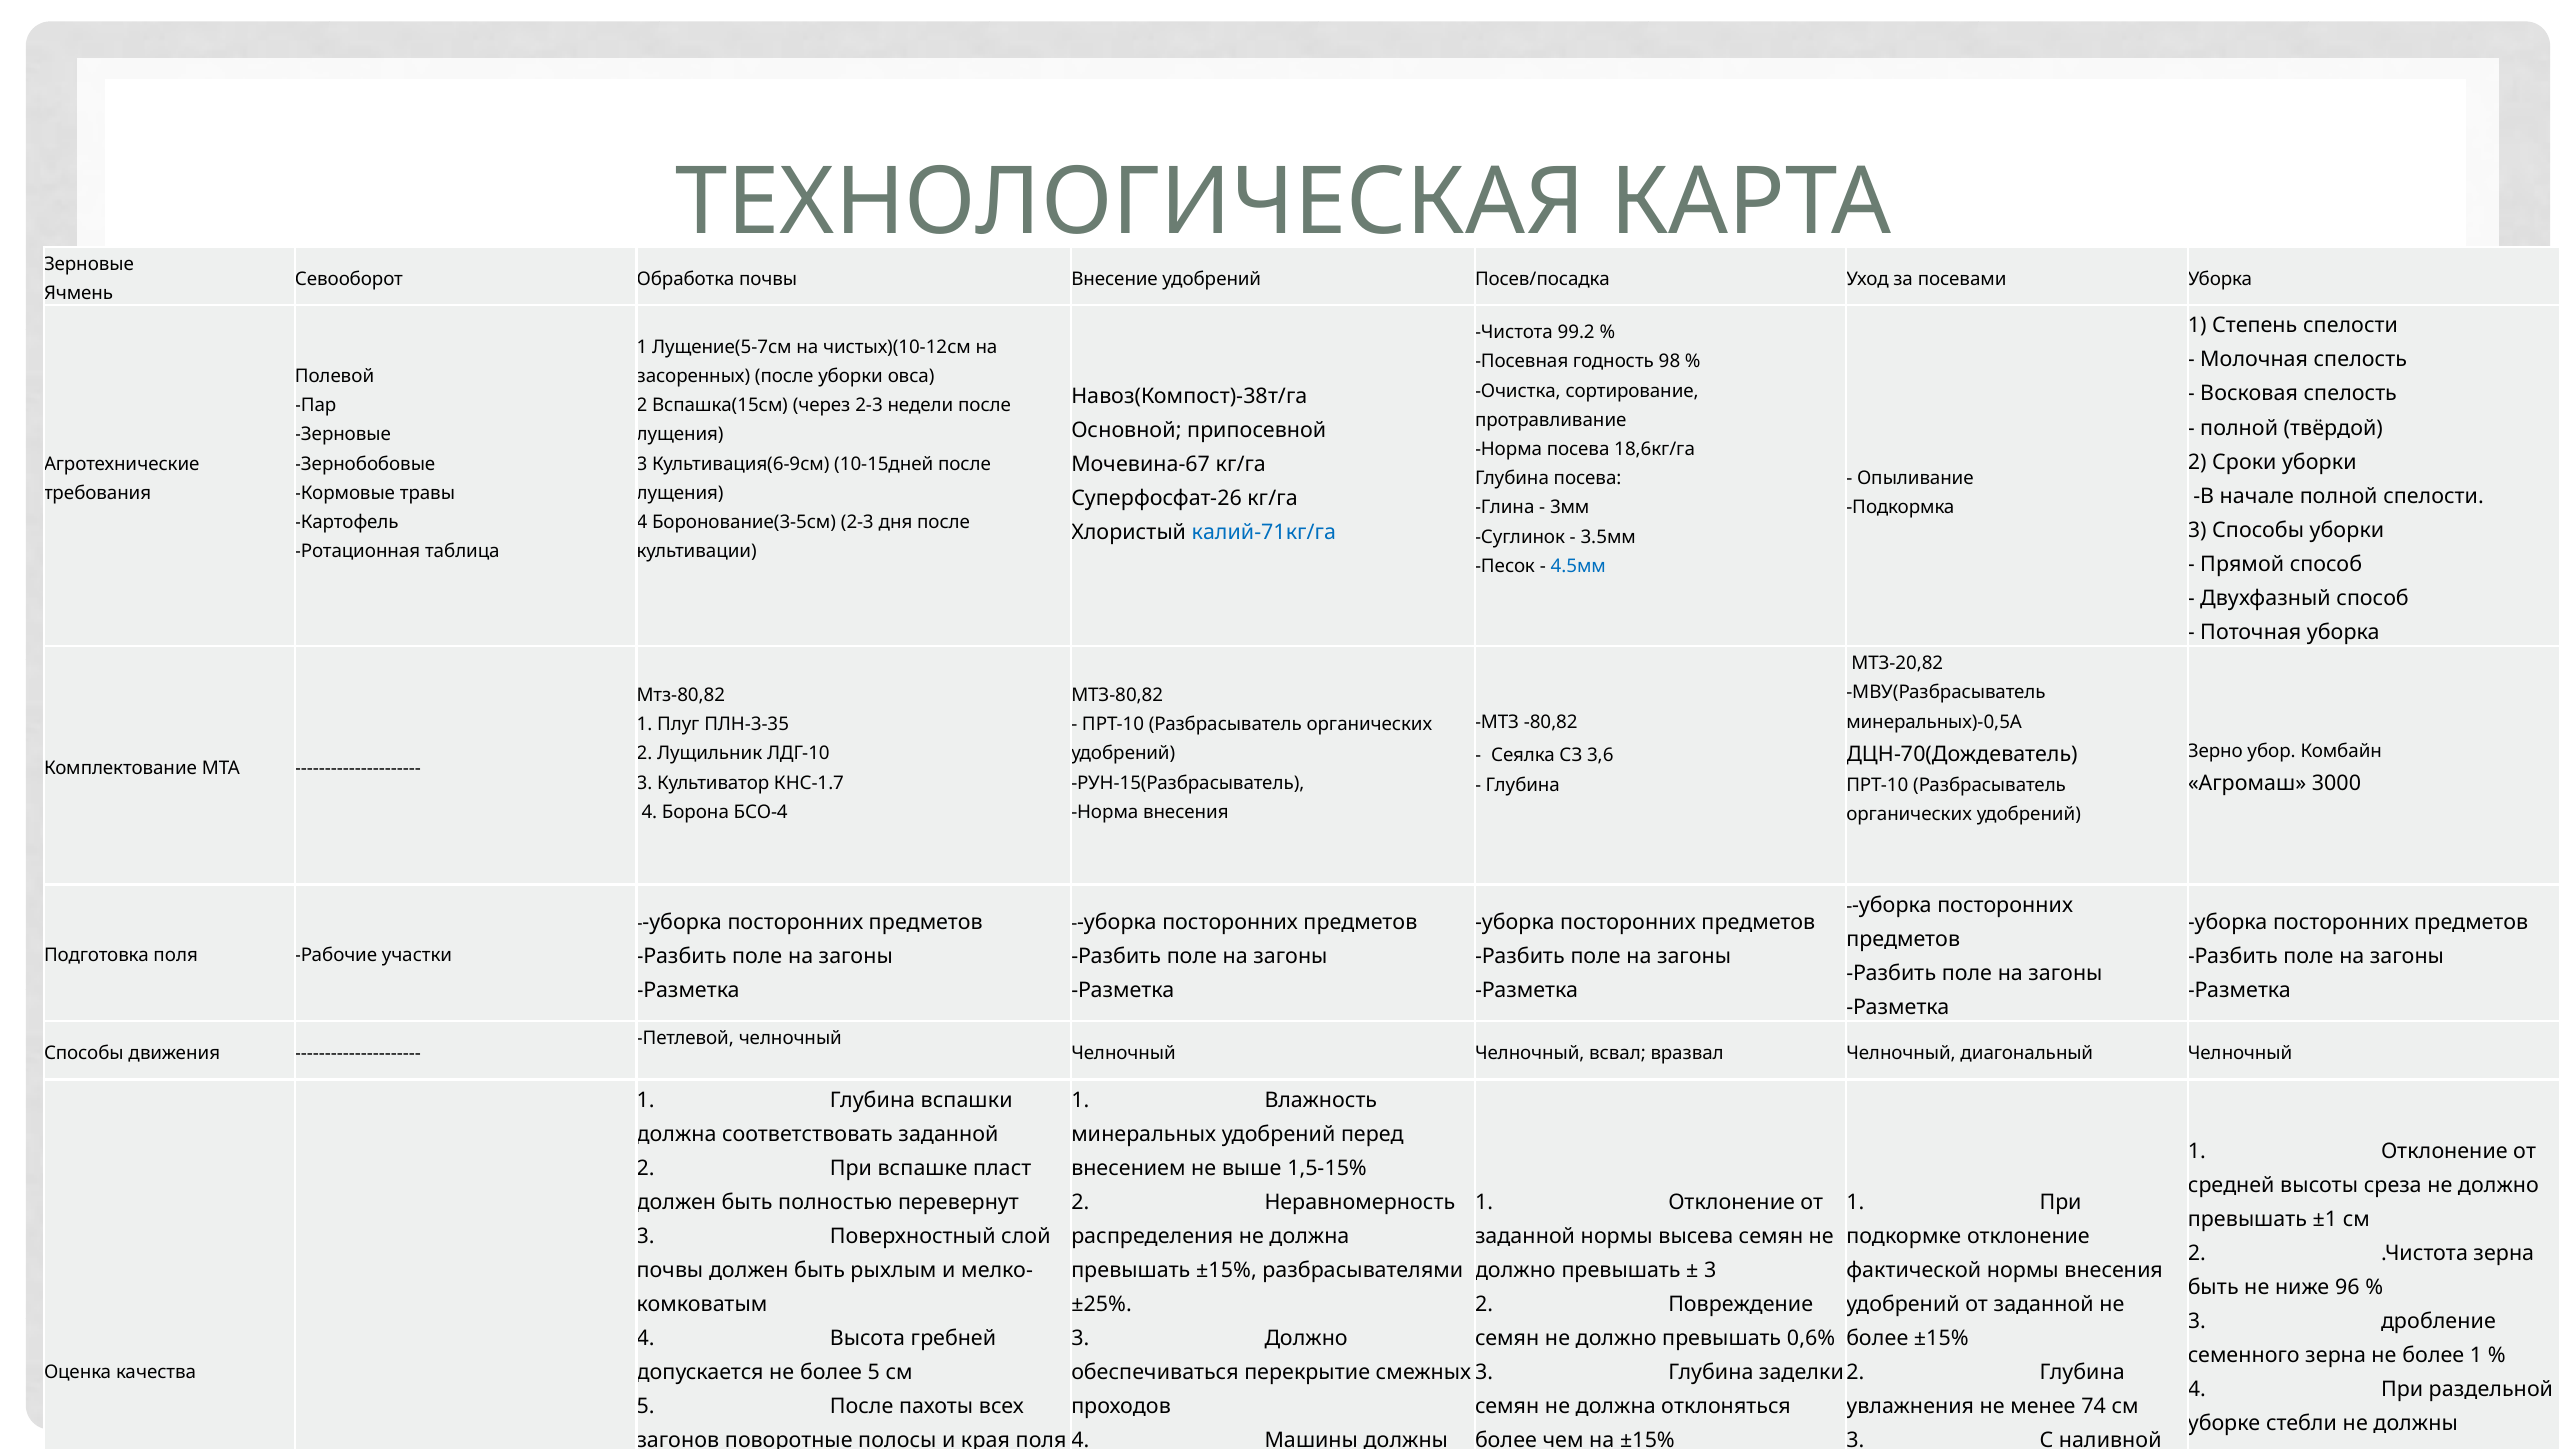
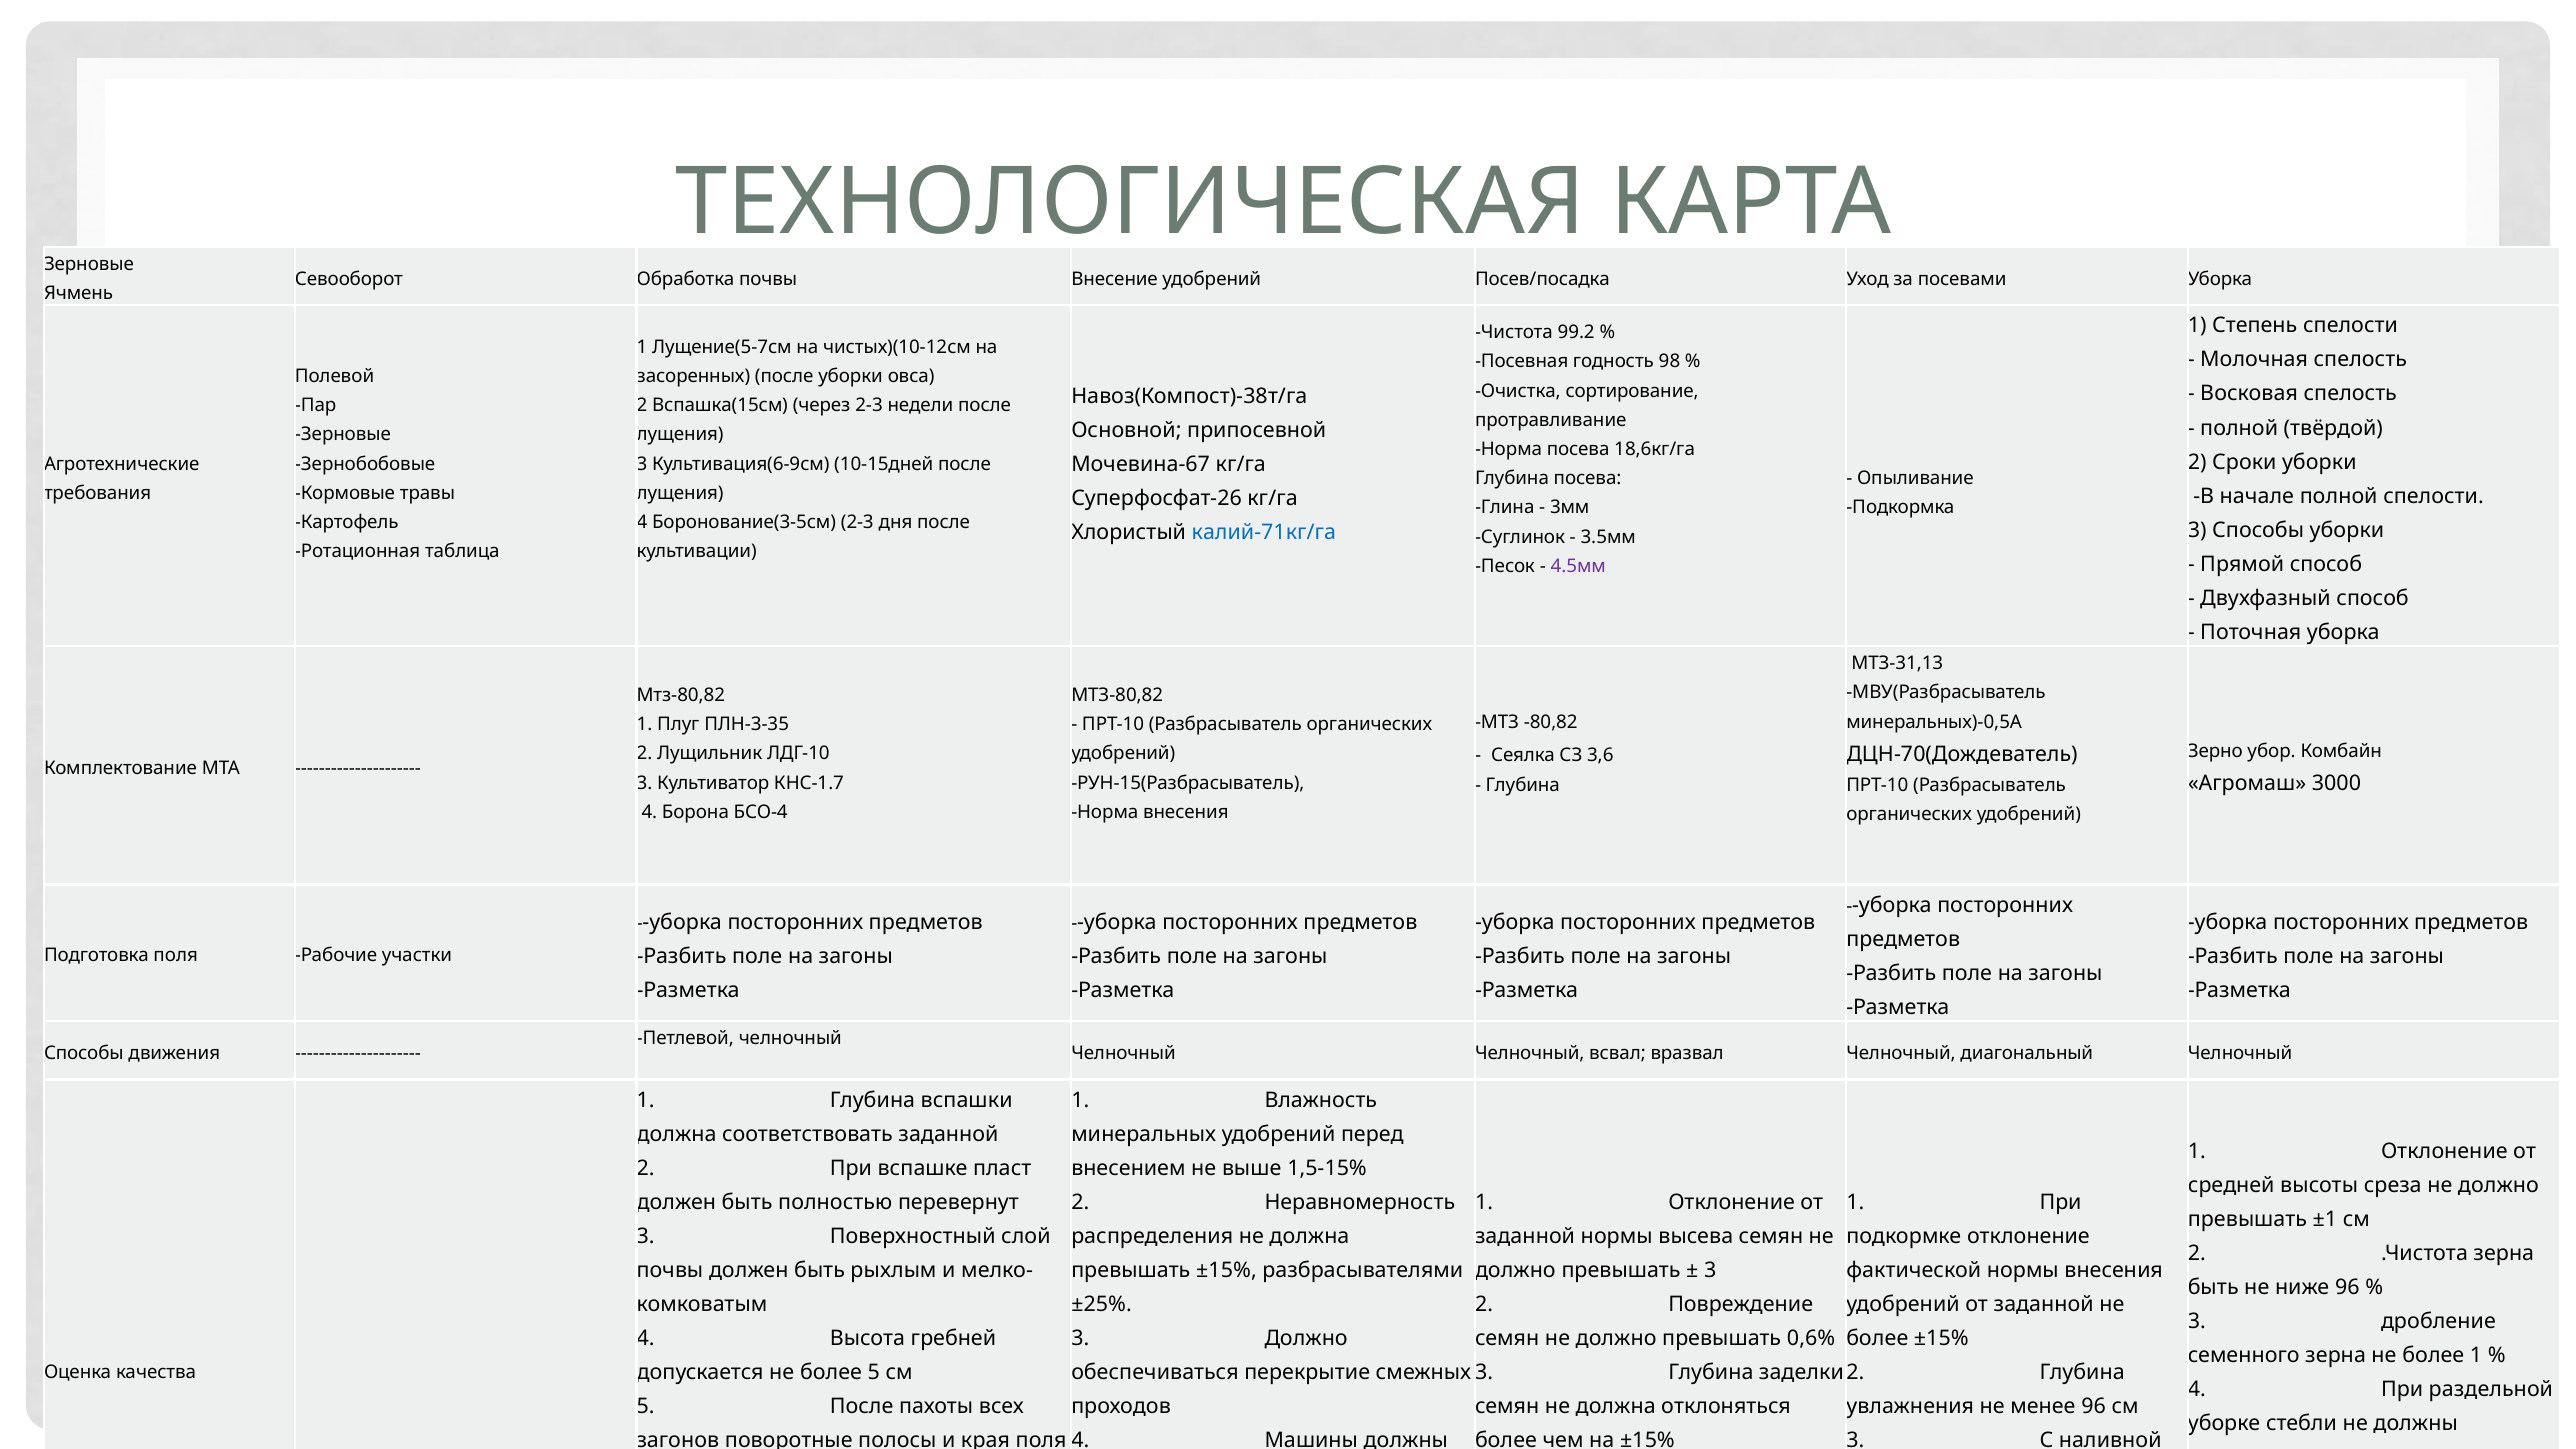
4.5мм colour: blue -> purple
МТЗ-20,82: МТЗ-20,82 -> МТЗ-31,13
менее 74: 74 -> 96
